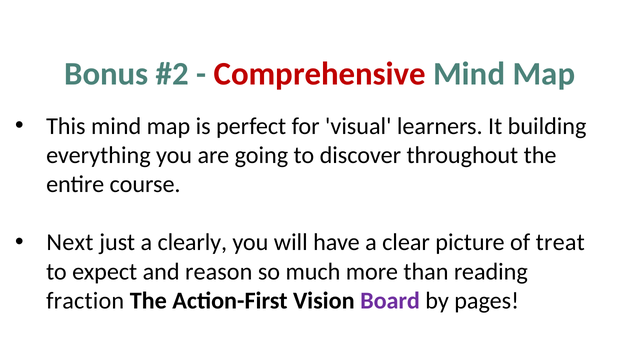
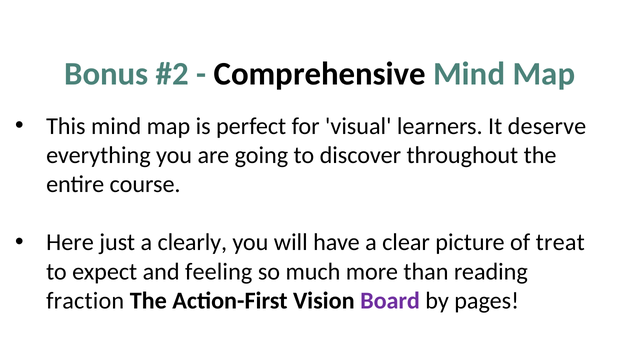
Comprehensive colour: red -> black
building: building -> deserve
Next: Next -> Here
reason: reason -> feeling
